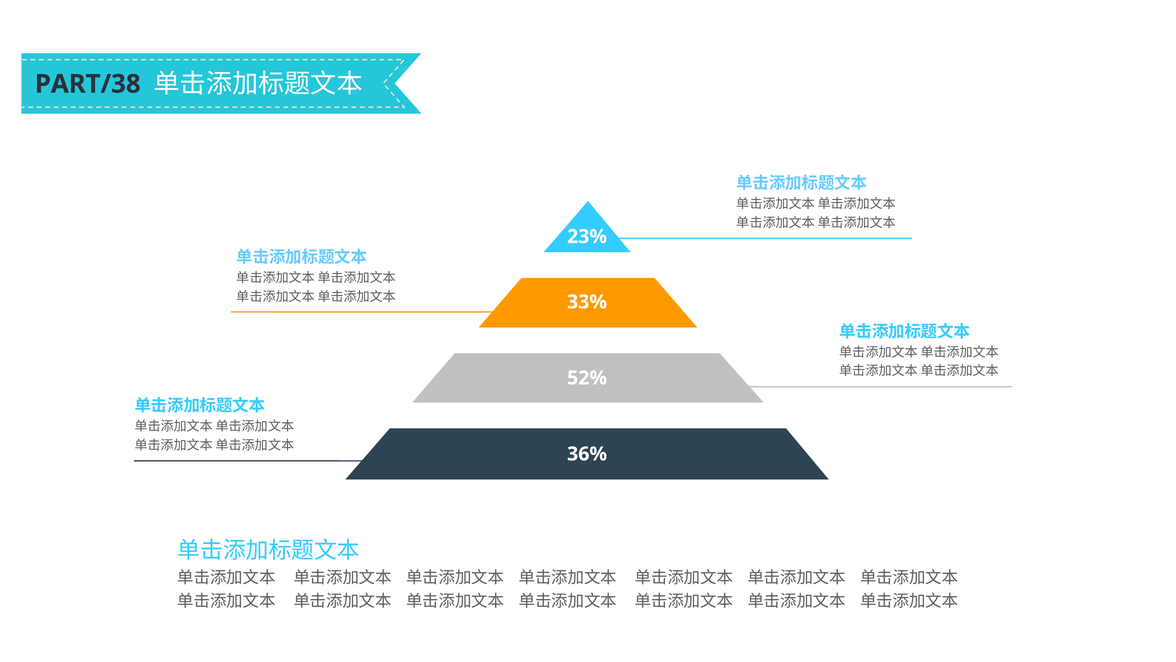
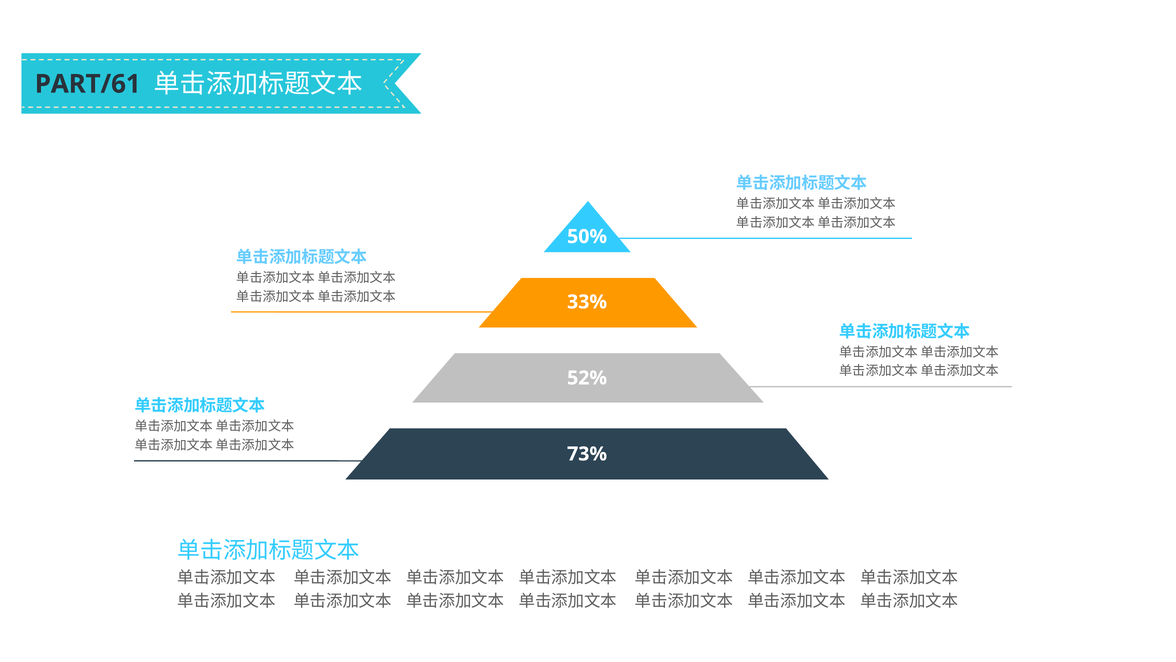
PART/38: PART/38 -> PART/61
23%: 23% -> 50%
36%: 36% -> 73%
